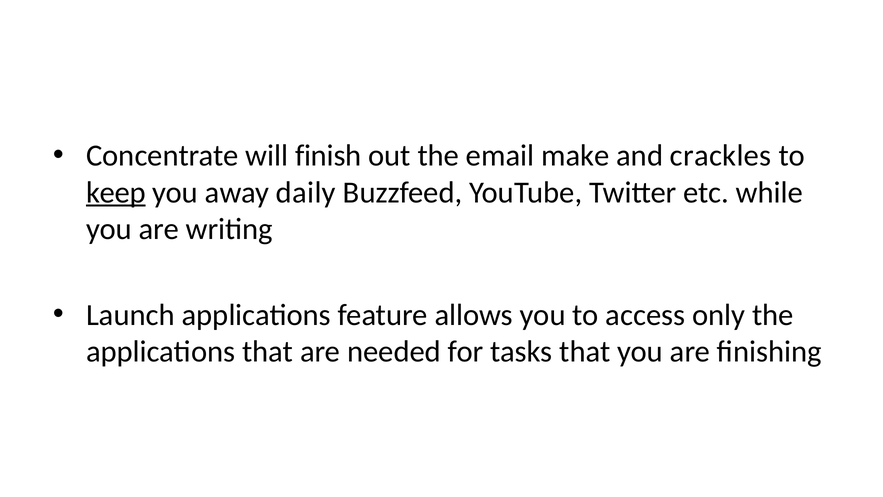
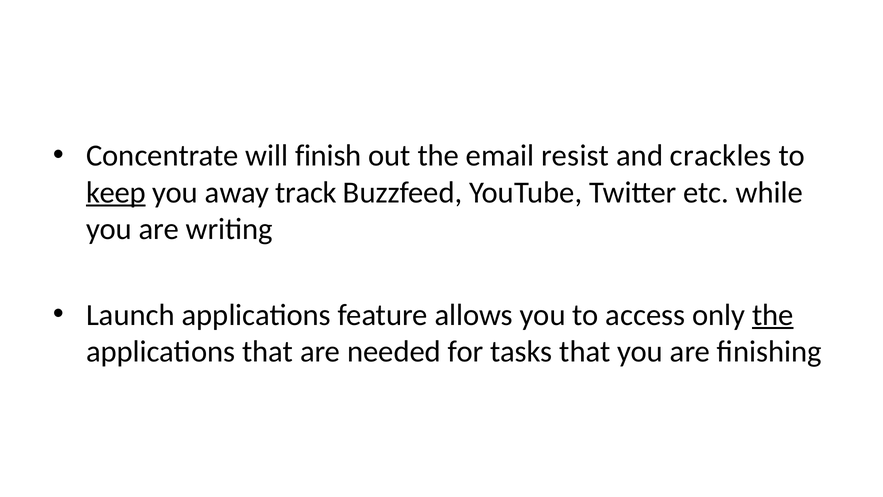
make: make -> resist
daily: daily -> track
the at (773, 315) underline: none -> present
